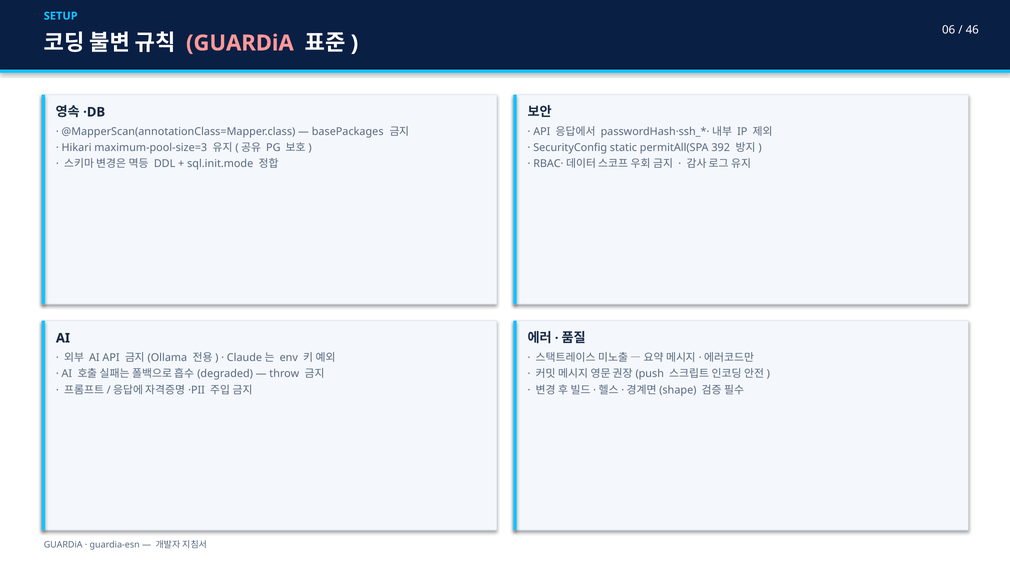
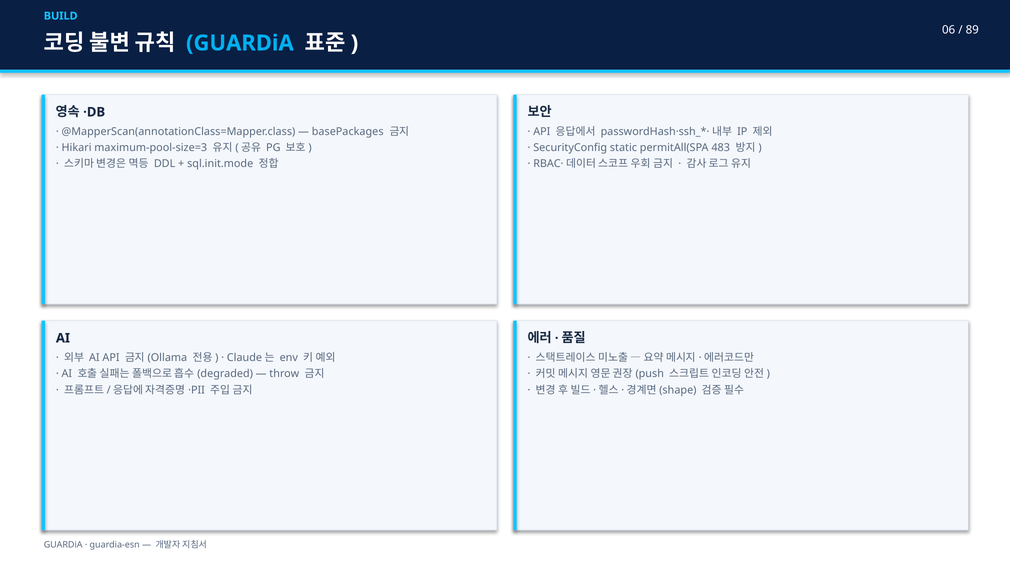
SETUP: SETUP -> BUILD
46: 46 -> 89
GUARDiA at (240, 43) colour: pink -> light blue
392: 392 -> 483
